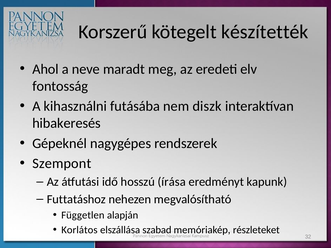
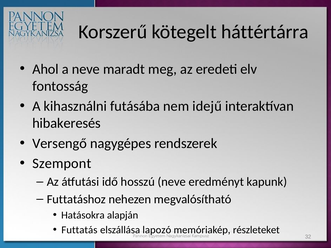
készítették: készítették -> háttértárra
diszk: diszk -> idejű
Gépeknél: Gépeknél -> Versengő
hosszú írása: írása -> neve
Független: Független -> Hatásokra
Korlátos: Korlátos -> Futtatás
szabad: szabad -> lapozó
